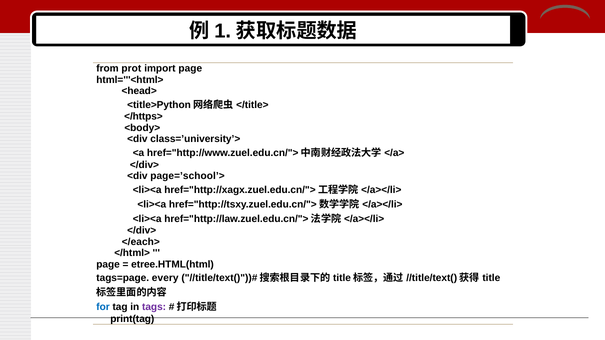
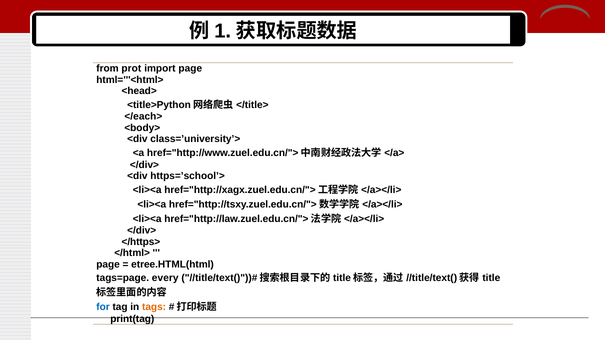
</https>: </https> -> </each>
page=’school’>: page=’school’> -> https=’school’>
</each>: </each> -> </https>
tags colour: purple -> orange
